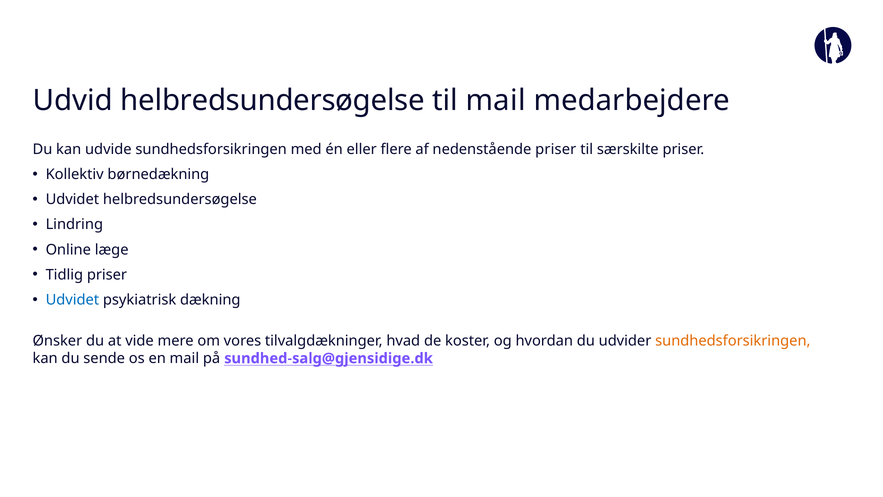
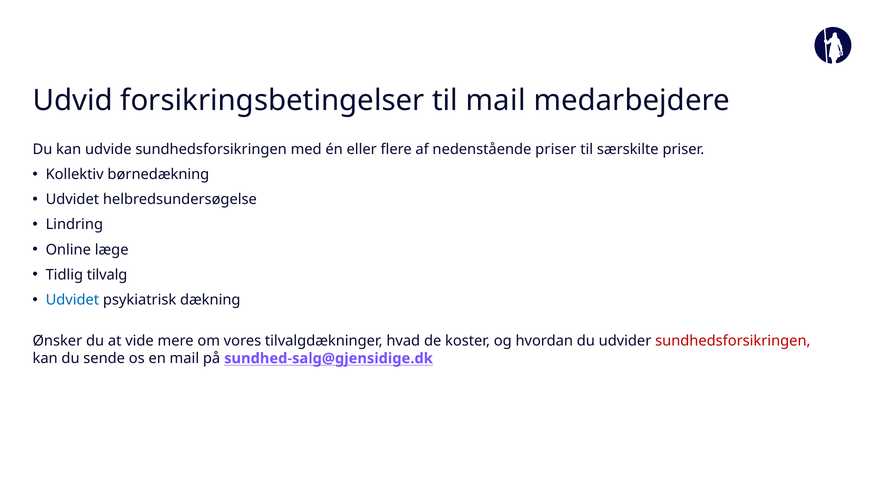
Udvid helbredsundersøgelse: helbredsundersøgelse -> forsikringsbetingelser
Tidlig priser: priser -> tilvalg
sundhedsforsikringen at (733, 341) colour: orange -> red
